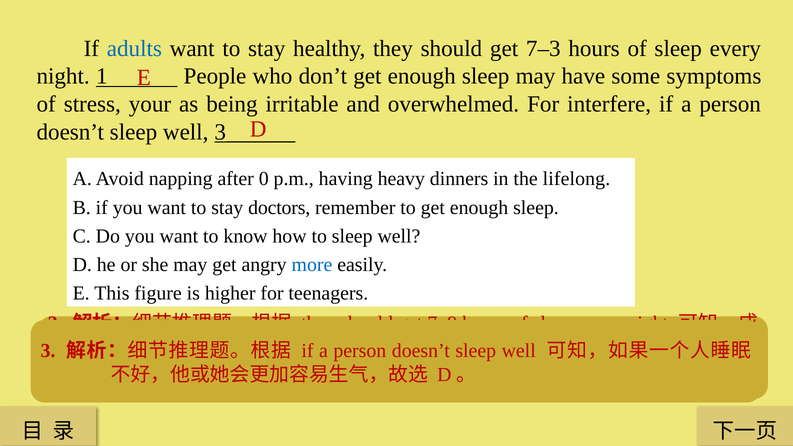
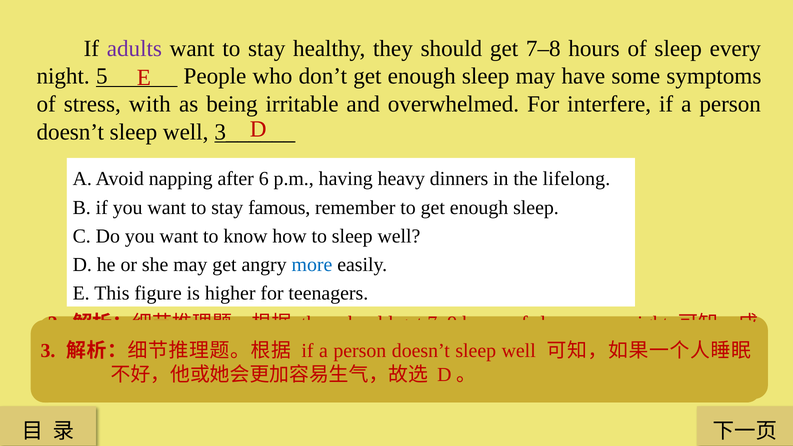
adults colour: blue -> purple
7–3: 7–3 -> 7–8
1: 1 -> 5
your: your -> with
0: 0 -> 6
doctors: doctors -> famous
